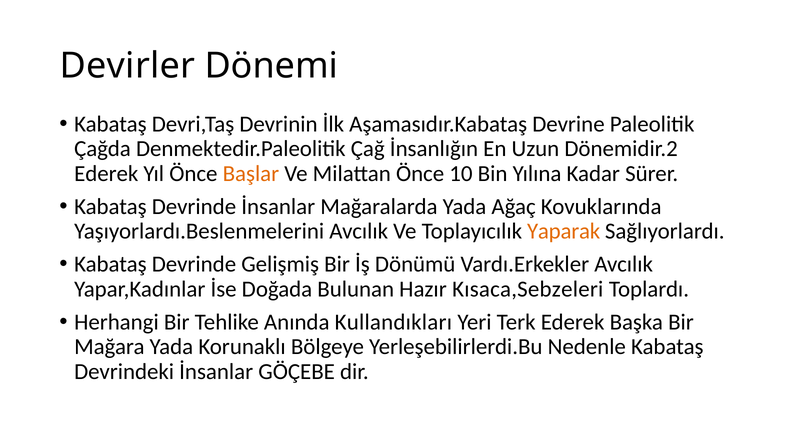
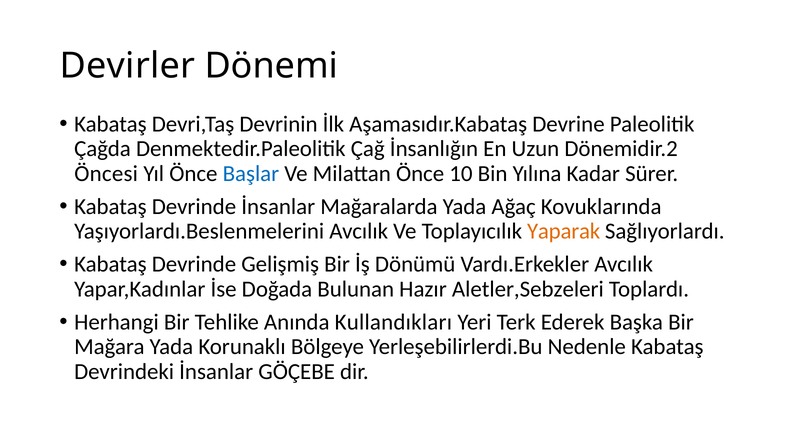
Ederek at (106, 174): Ederek -> Öncesi
Başlar colour: orange -> blue
Kısaca,Sebzeleri: Kısaca,Sebzeleri -> Aletler,Sebzeleri
